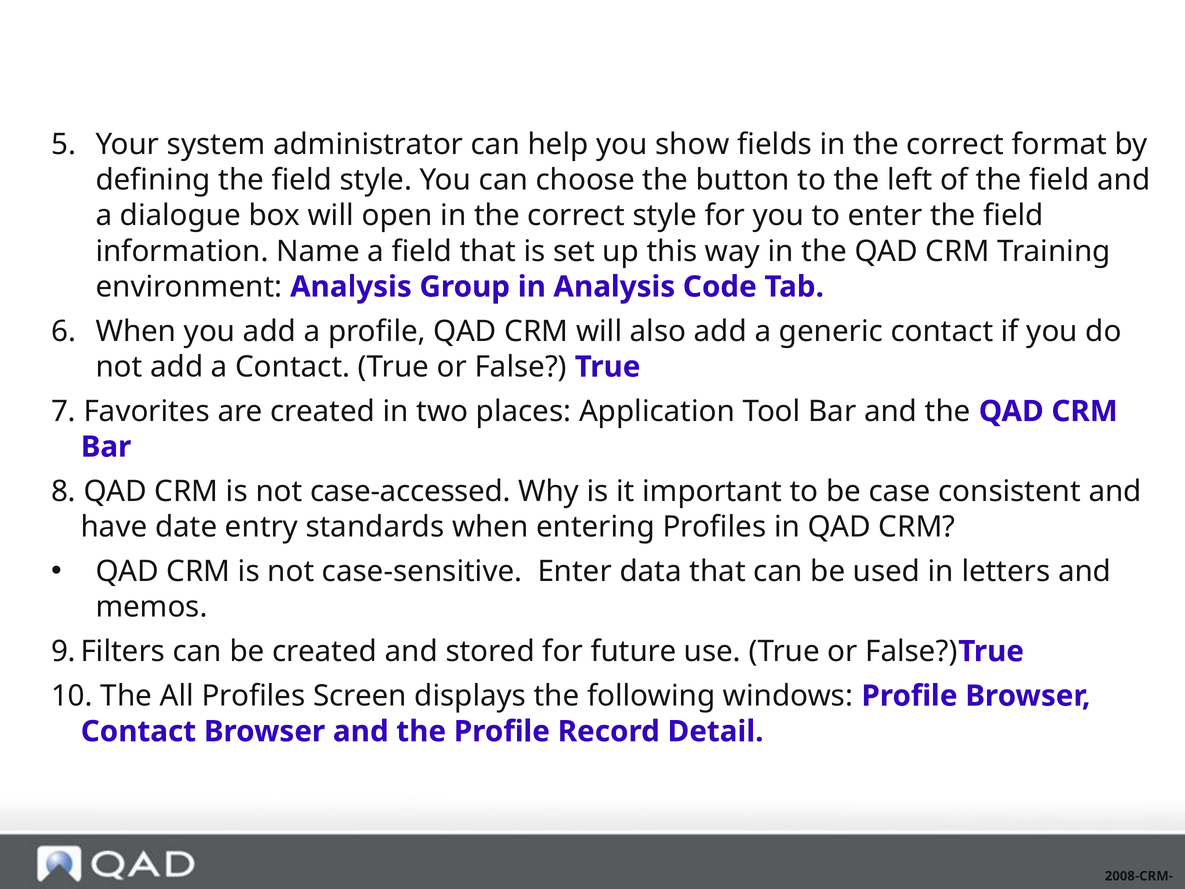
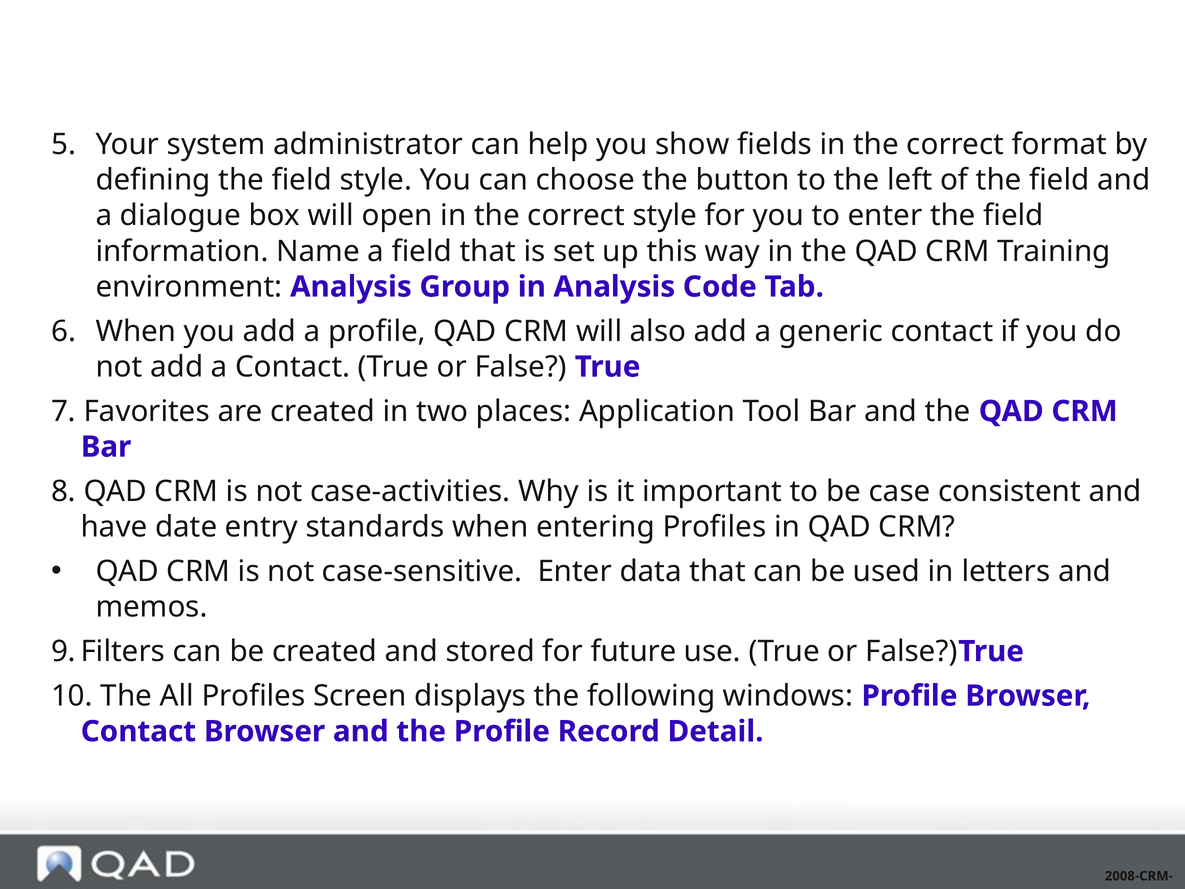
case-accessed: case-accessed -> case-activities
